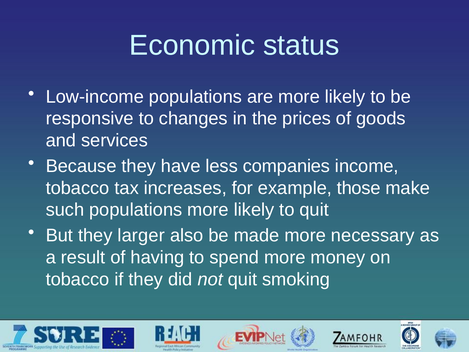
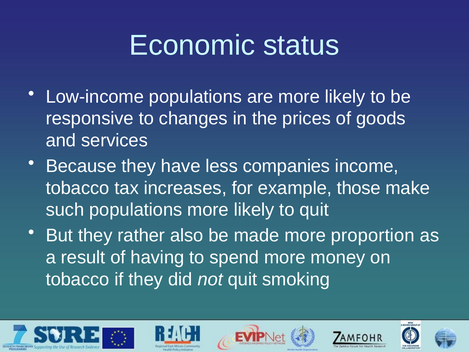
larger: larger -> rather
necessary: necessary -> proportion
